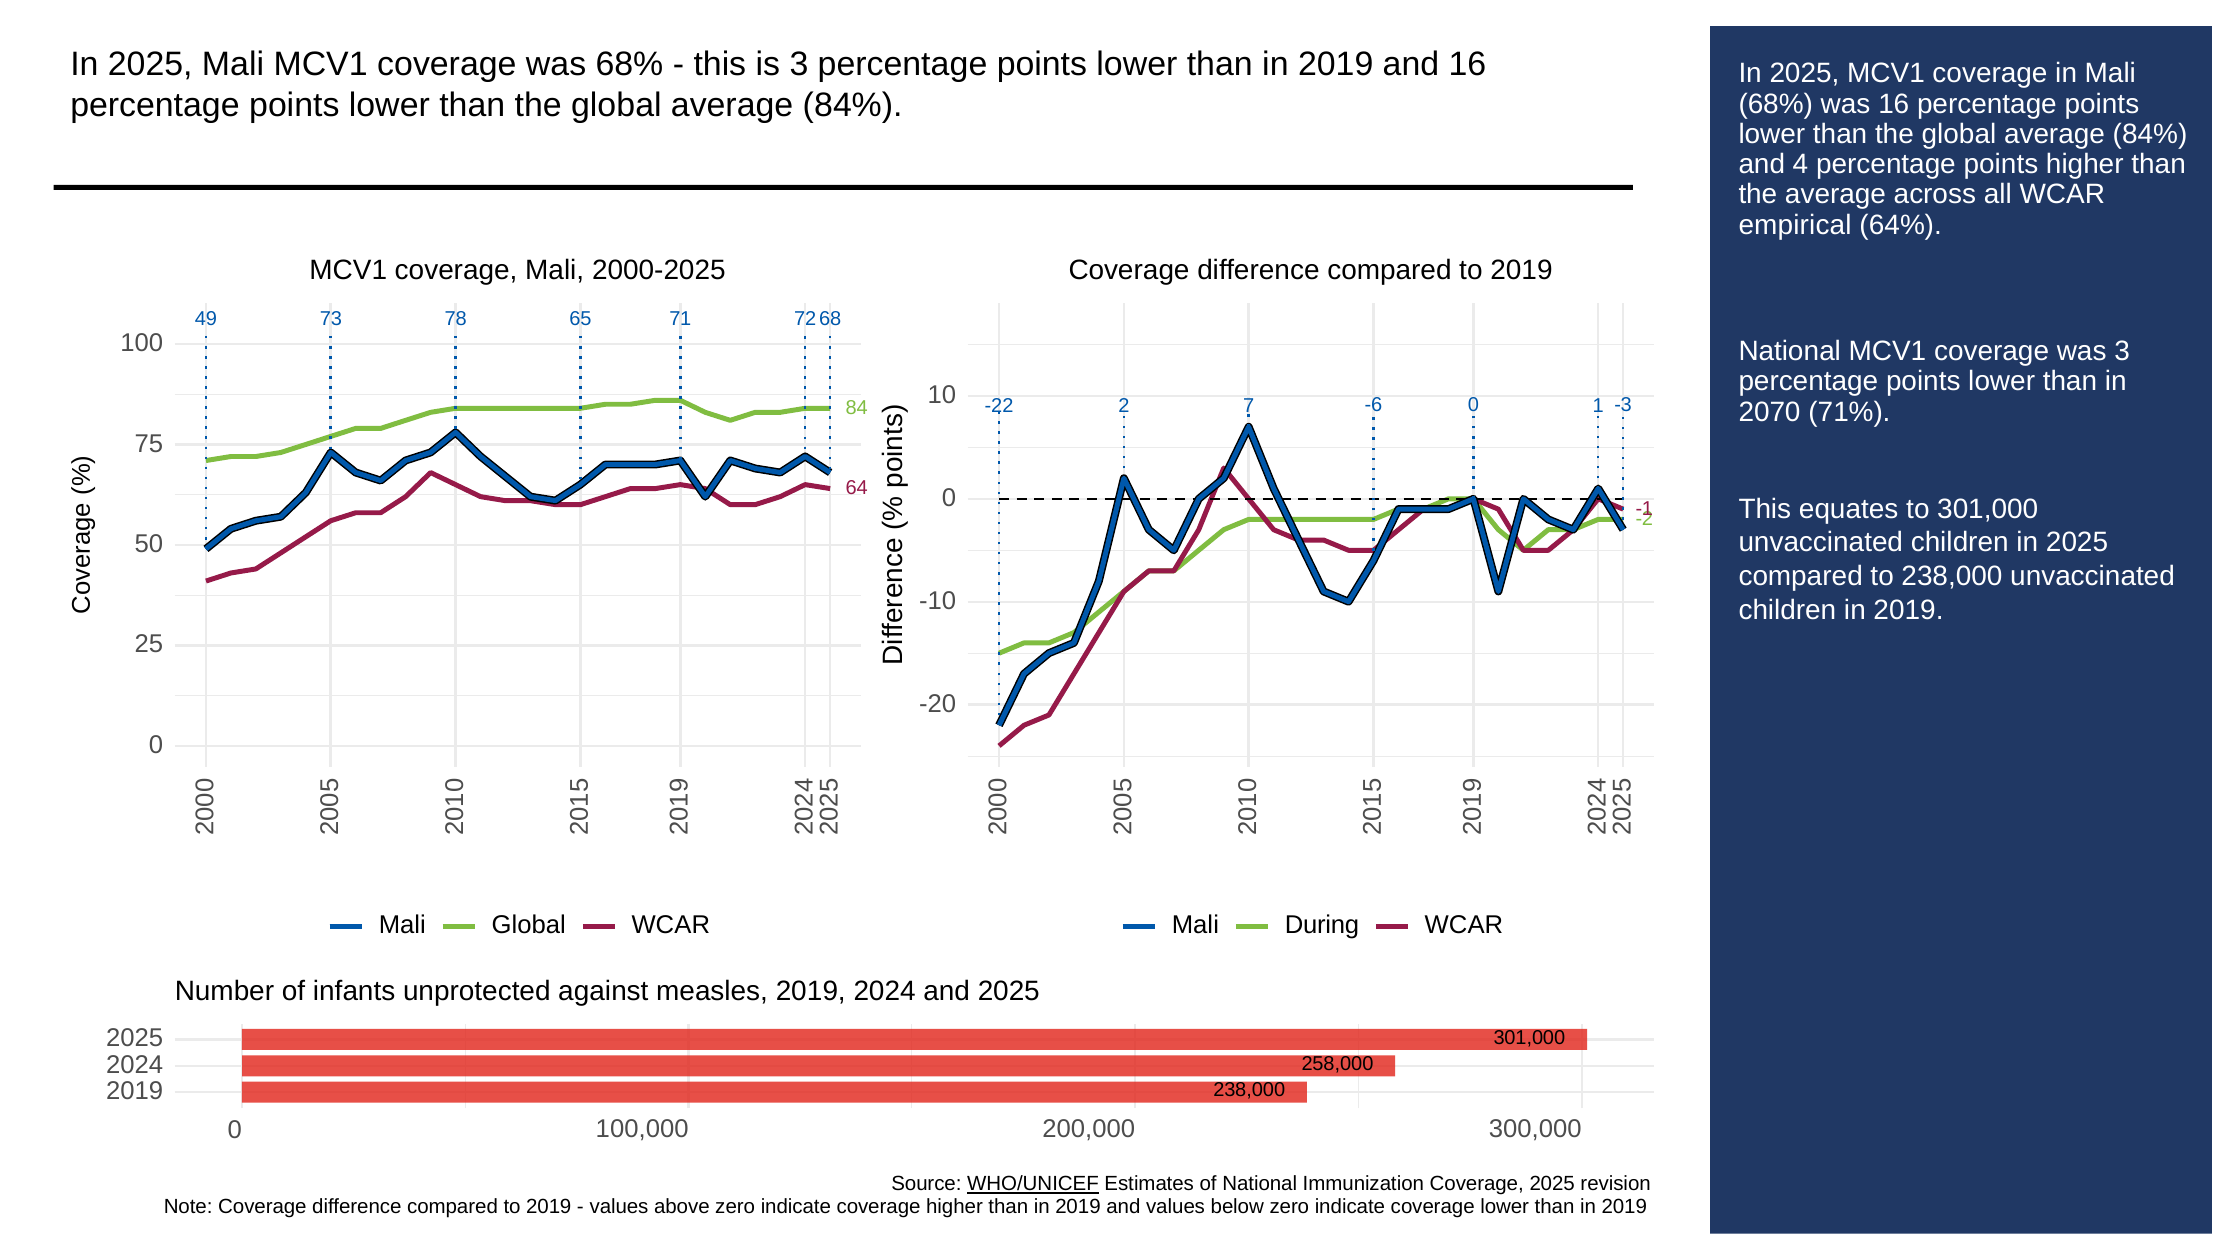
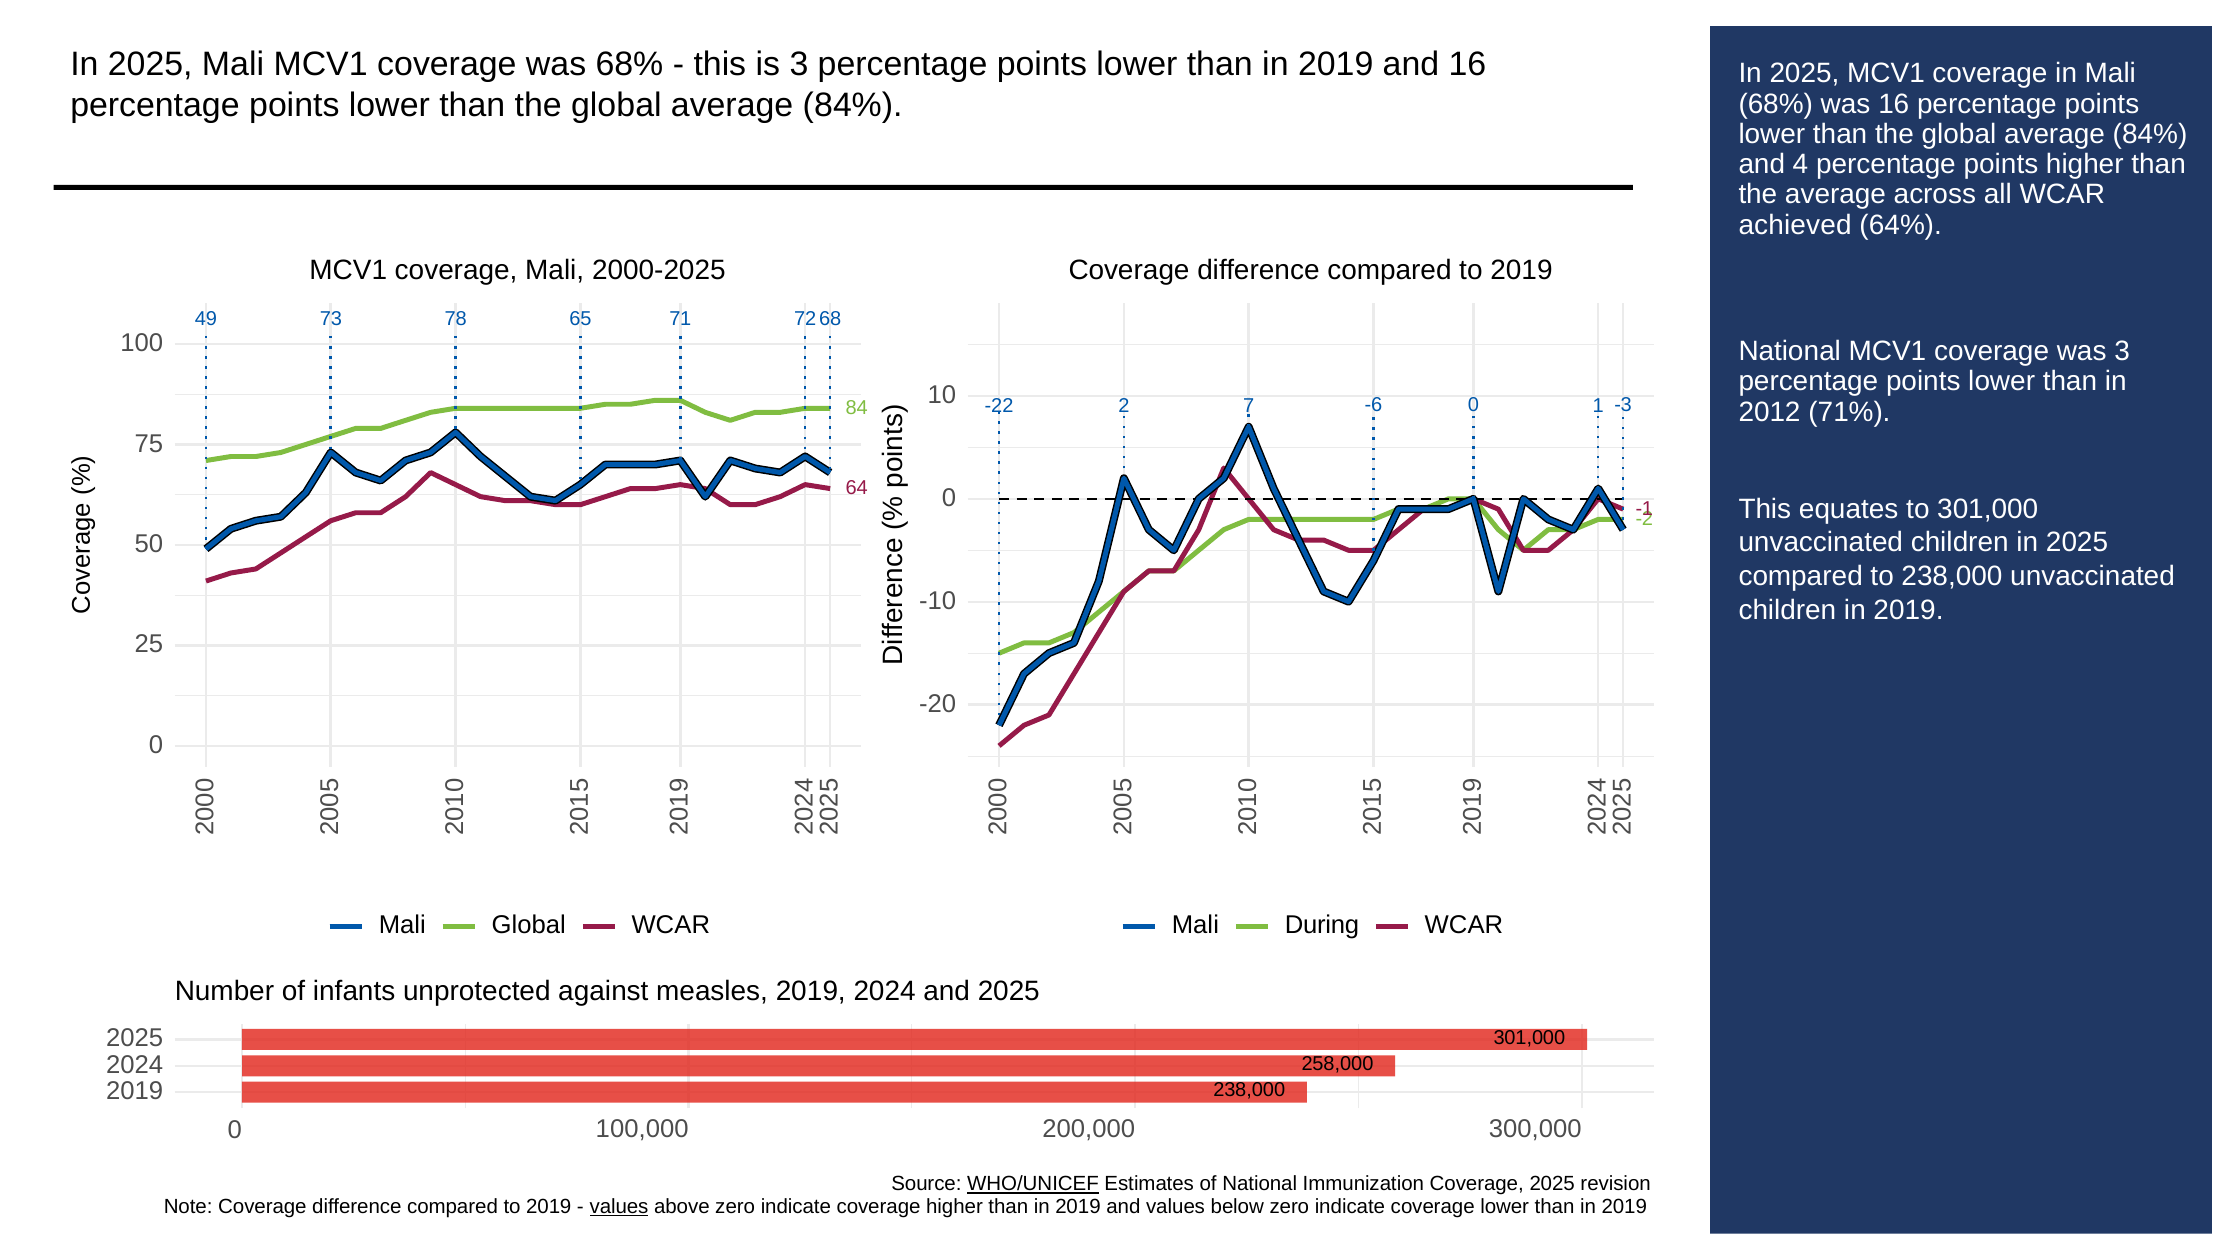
empirical: empirical -> achieved
2070: 2070 -> 2012
values at (619, 1206) underline: none -> present
